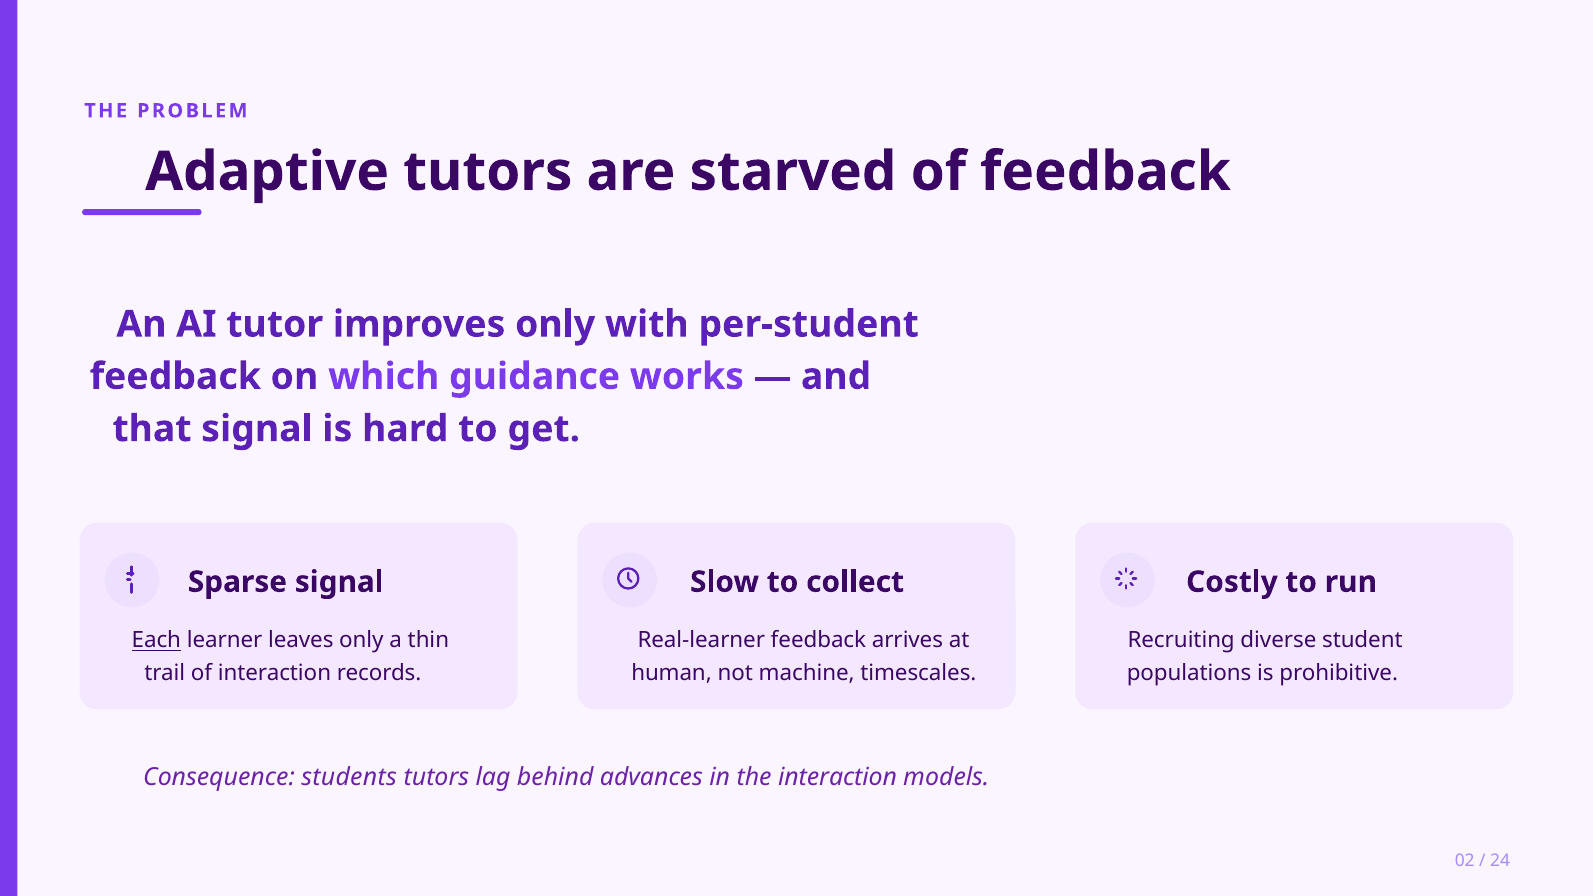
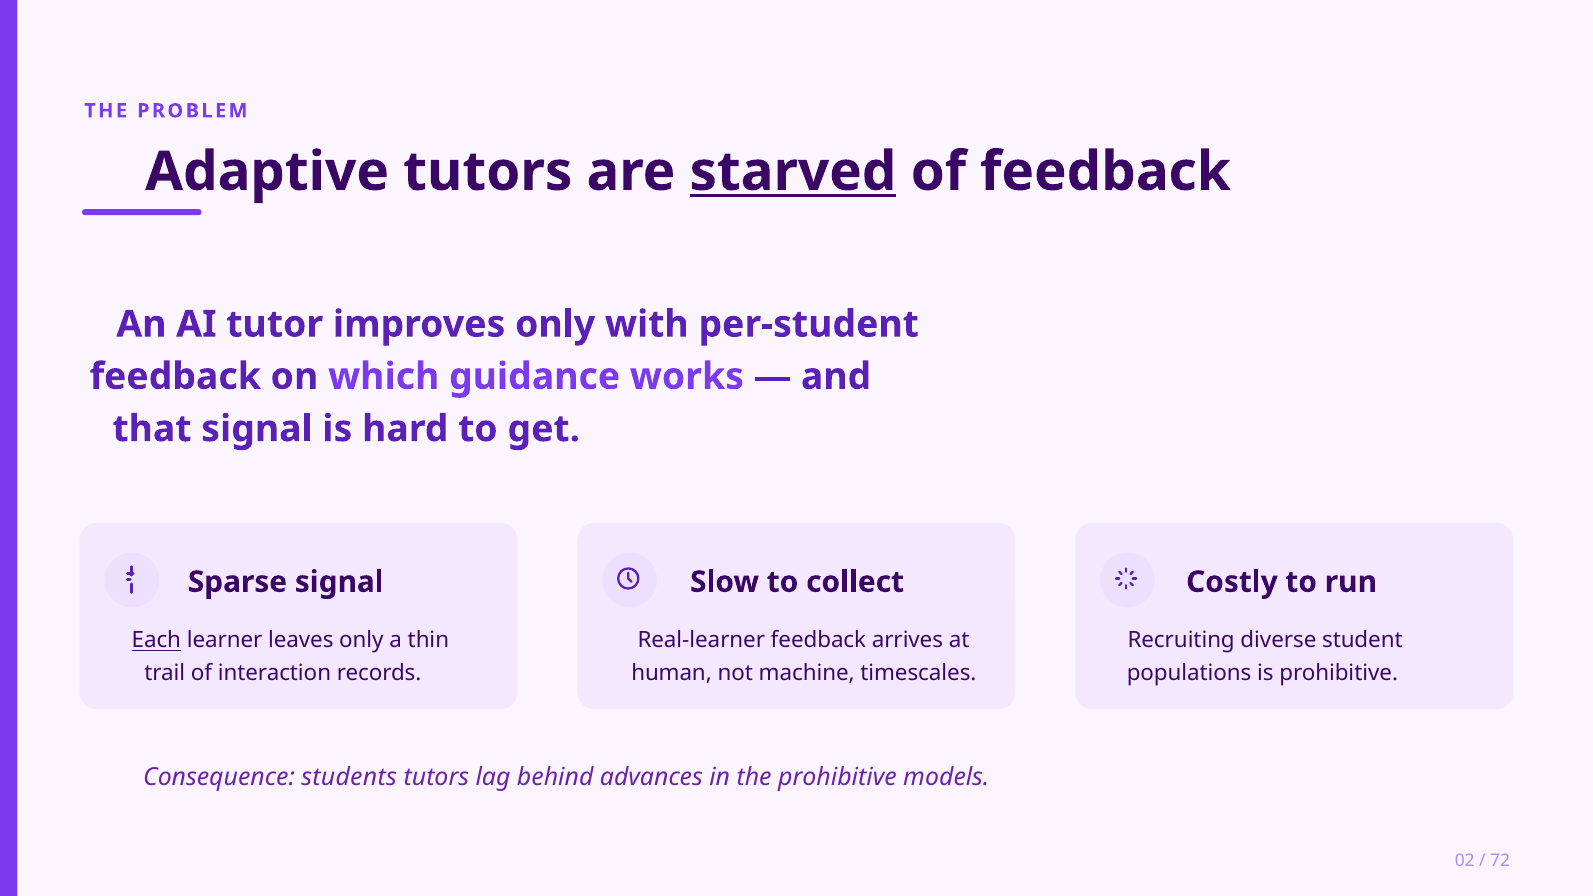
starved underline: none -> present
the interaction: interaction -> prohibitive
24: 24 -> 72
